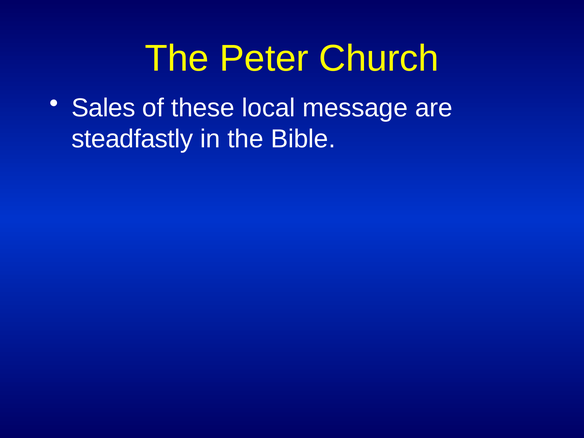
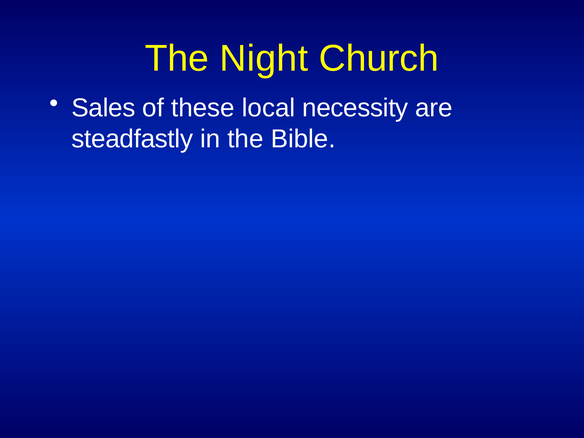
Peter: Peter -> Night
message: message -> necessity
